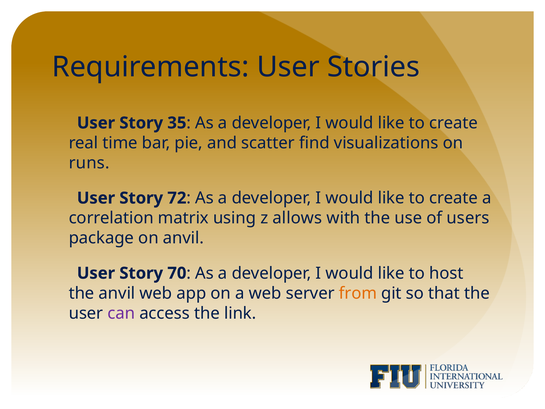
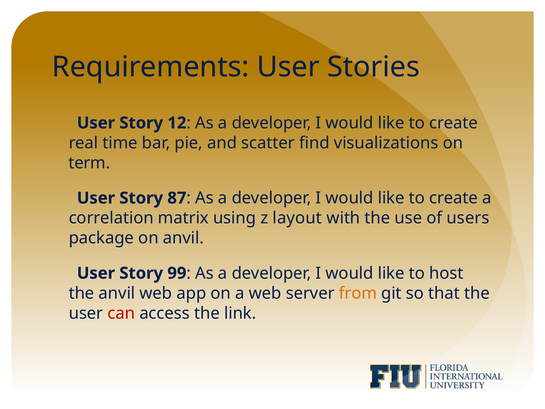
35: 35 -> 12
runs: runs -> term
72: 72 -> 87
allows: allows -> layout
70: 70 -> 99
can colour: purple -> red
